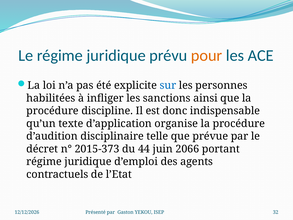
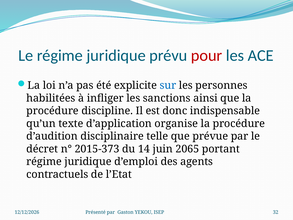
pour colour: orange -> red
44: 44 -> 14
2066: 2066 -> 2065
